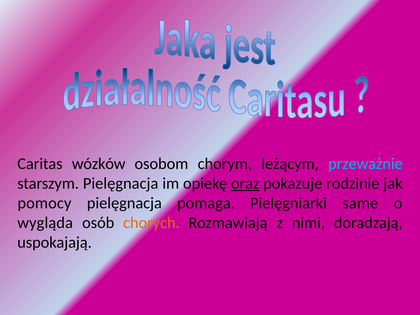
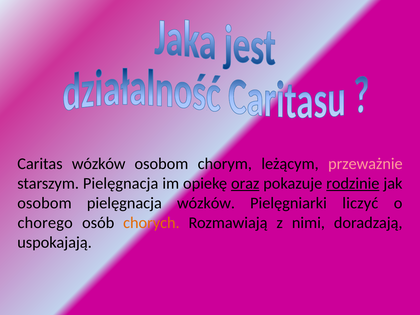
przeważnie colour: light blue -> pink
rodzinie underline: none -> present
pomocy at (44, 203): pomocy -> osobom
pielęgnacja pomaga: pomaga -> wózków
same: same -> liczyć
wygląda: wygląda -> chorego
